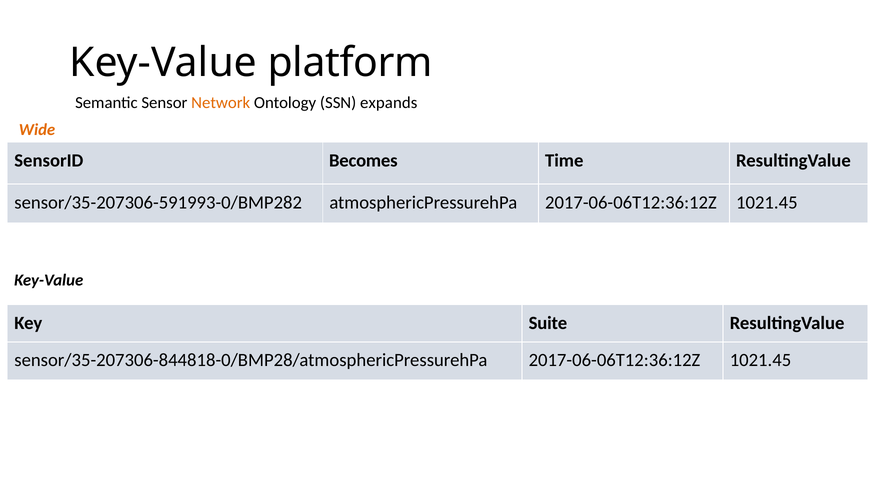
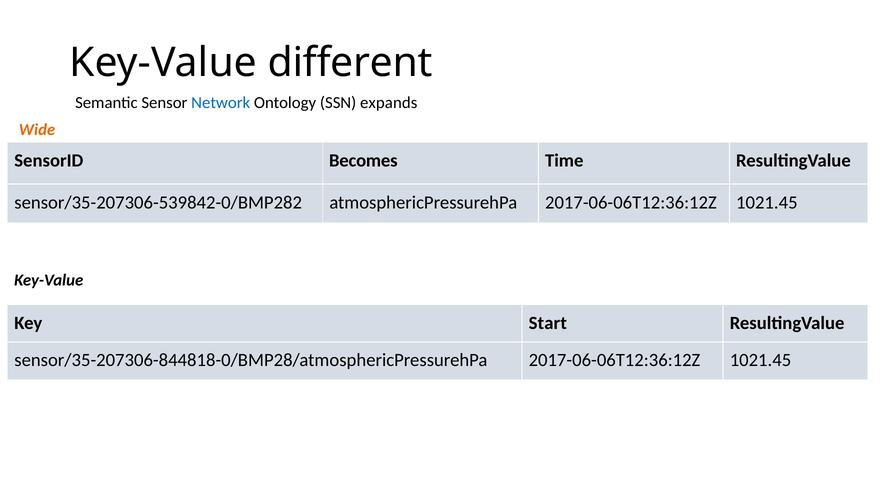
platform: platform -> different
Network colour: orange -> blue
sensor/35-207306-591993-0/BMP282: sensor/35-207306-591993-0/BMP282 -> sensor/35-207306-539842-0/BMP282
Suite: Suite -> Start
